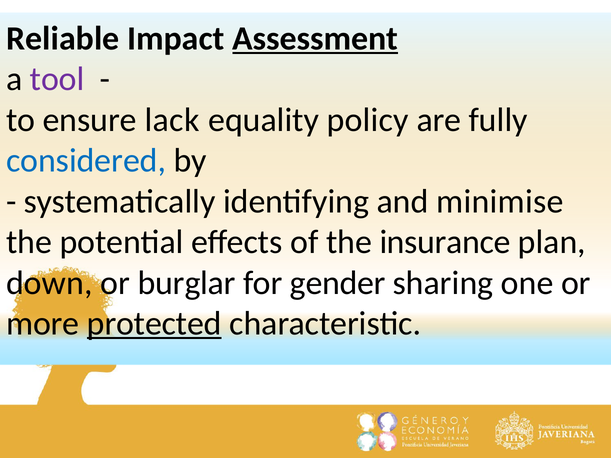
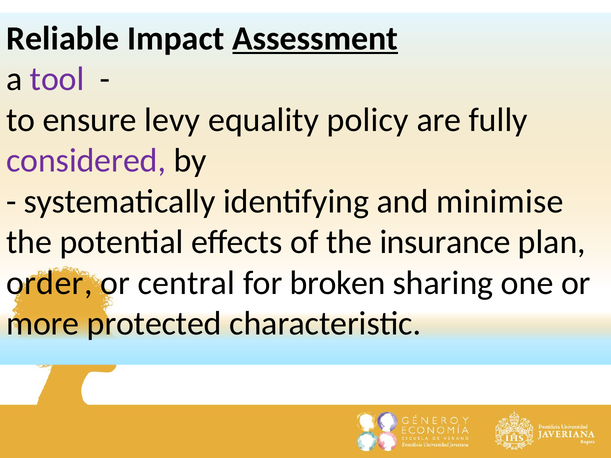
lack: lack -> levy
considered colour: blue -> purple
down: down -> order
burglar: burglar -> central
gender: gender -> broken
protected underline: present -> none
